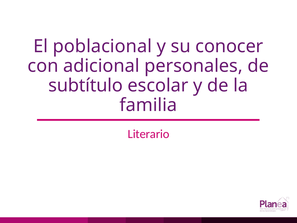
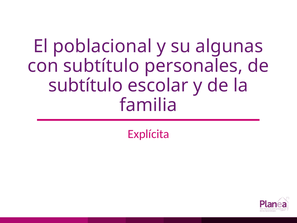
conocer: conocer -> algunas
con adicional: adicional -> subtítulo
Literario: Literario -> Explícita
